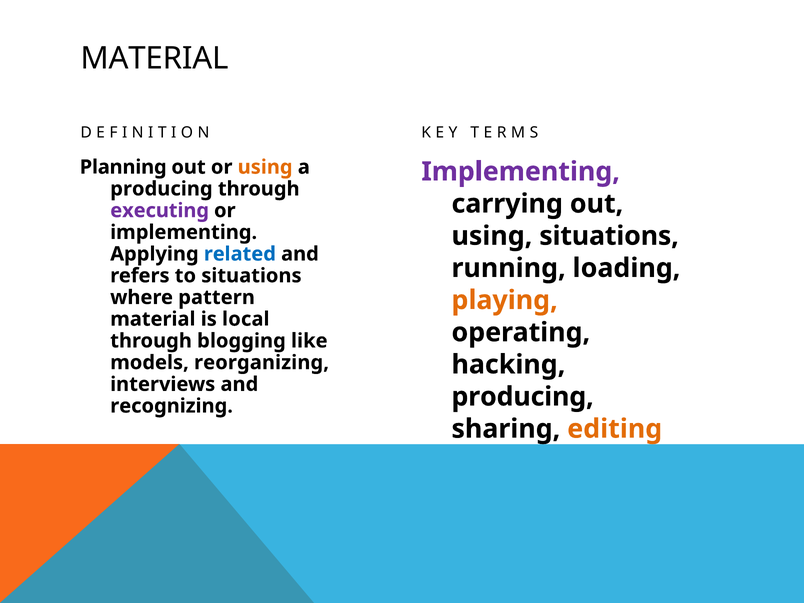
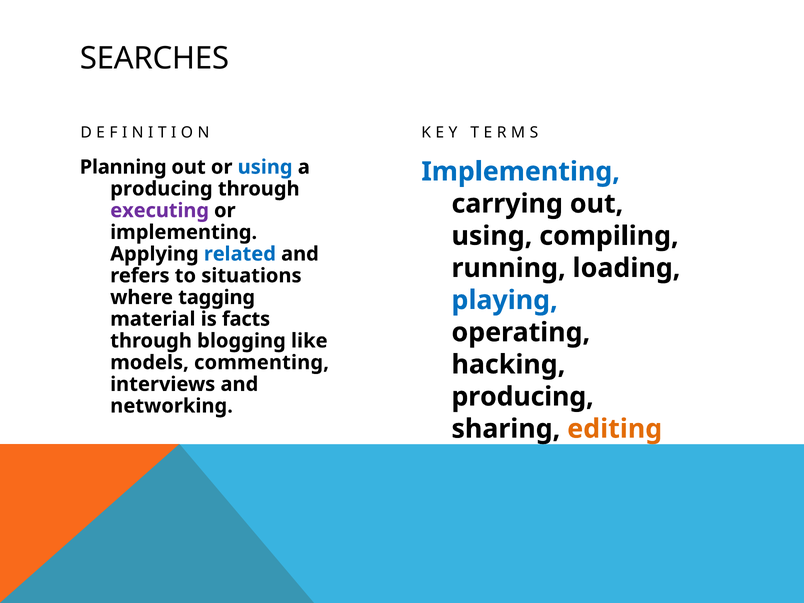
MATERIAL at (154, 58): MATERIAL -> SEARCHES
using at (265, 167) colour: orange -> blue
Implementing at (521, 172) colour: purple -> blue
using situations: situations -> compiling
pattern: pattern -> tagging
playing colour: orange -> blue
local: local -> facts
reorganizing: reorganizing -> commenting
recognizing: recognizing -> networking
